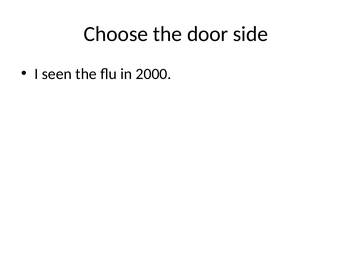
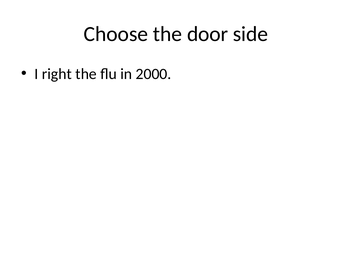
seen: seen -> right
